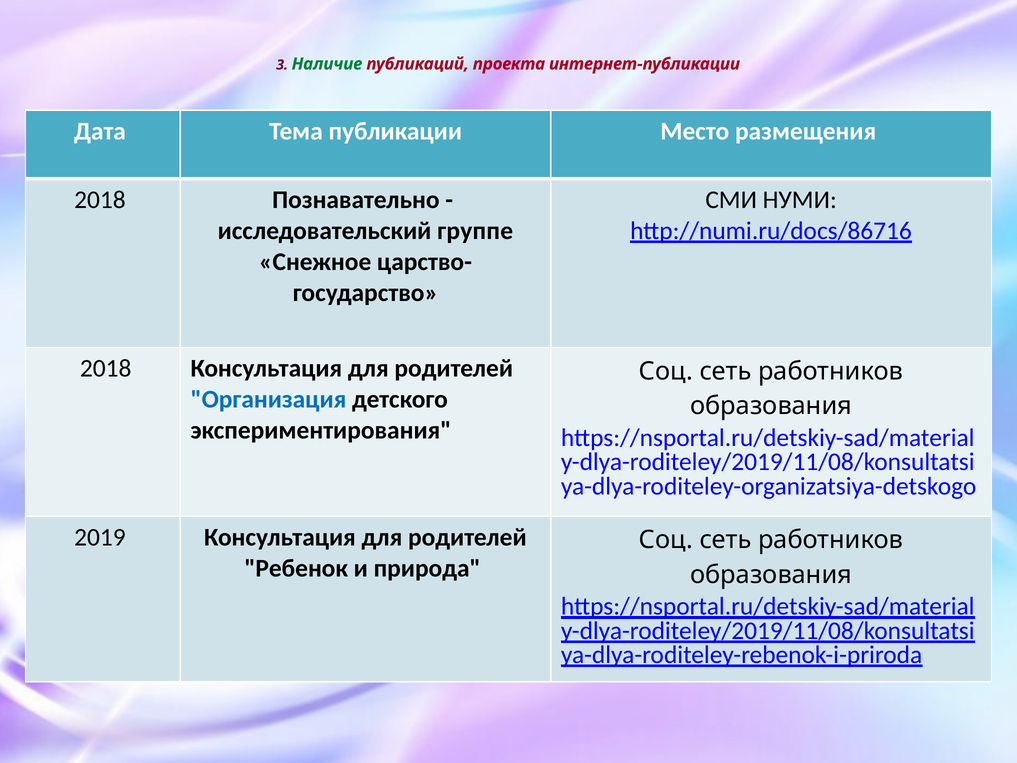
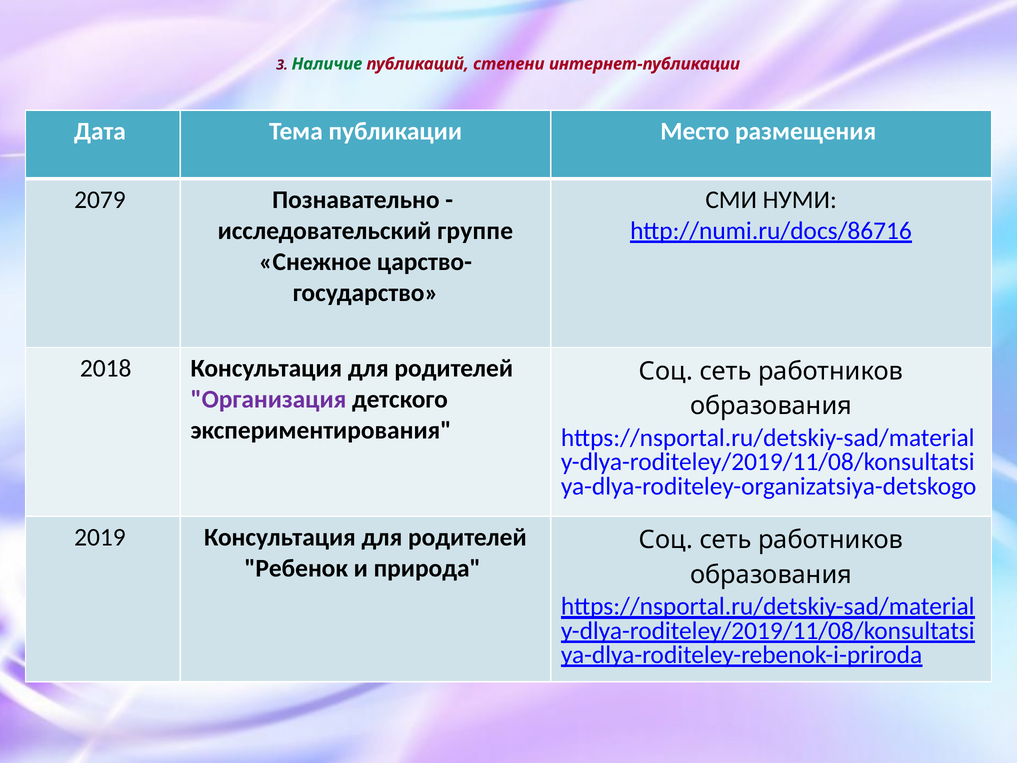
проекта: проекта -> степени
2018 at (100, 200): 2018 -> 2079
Организация colour: blue -> purple
